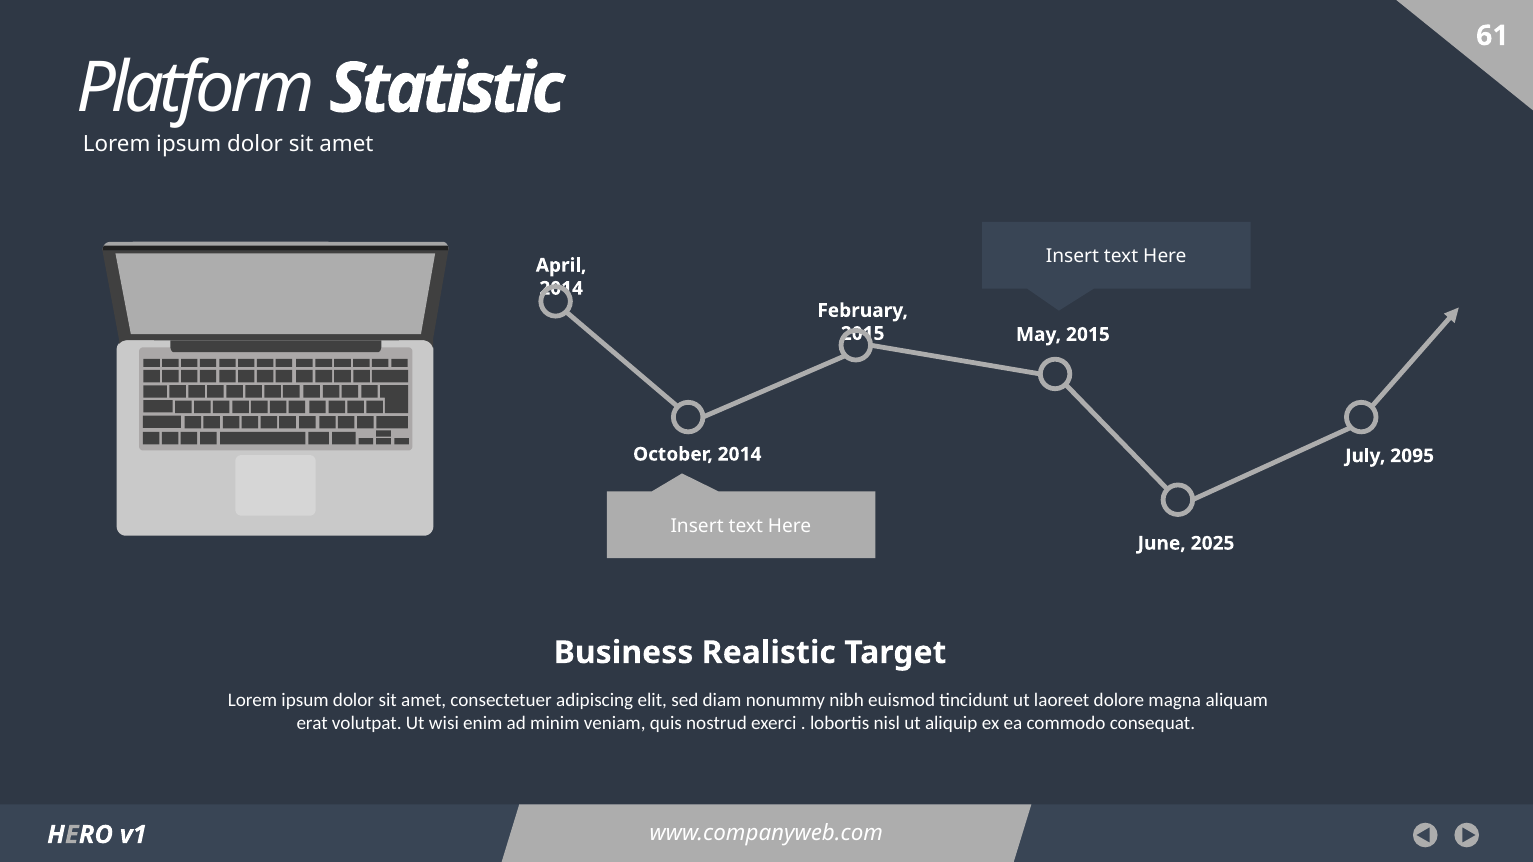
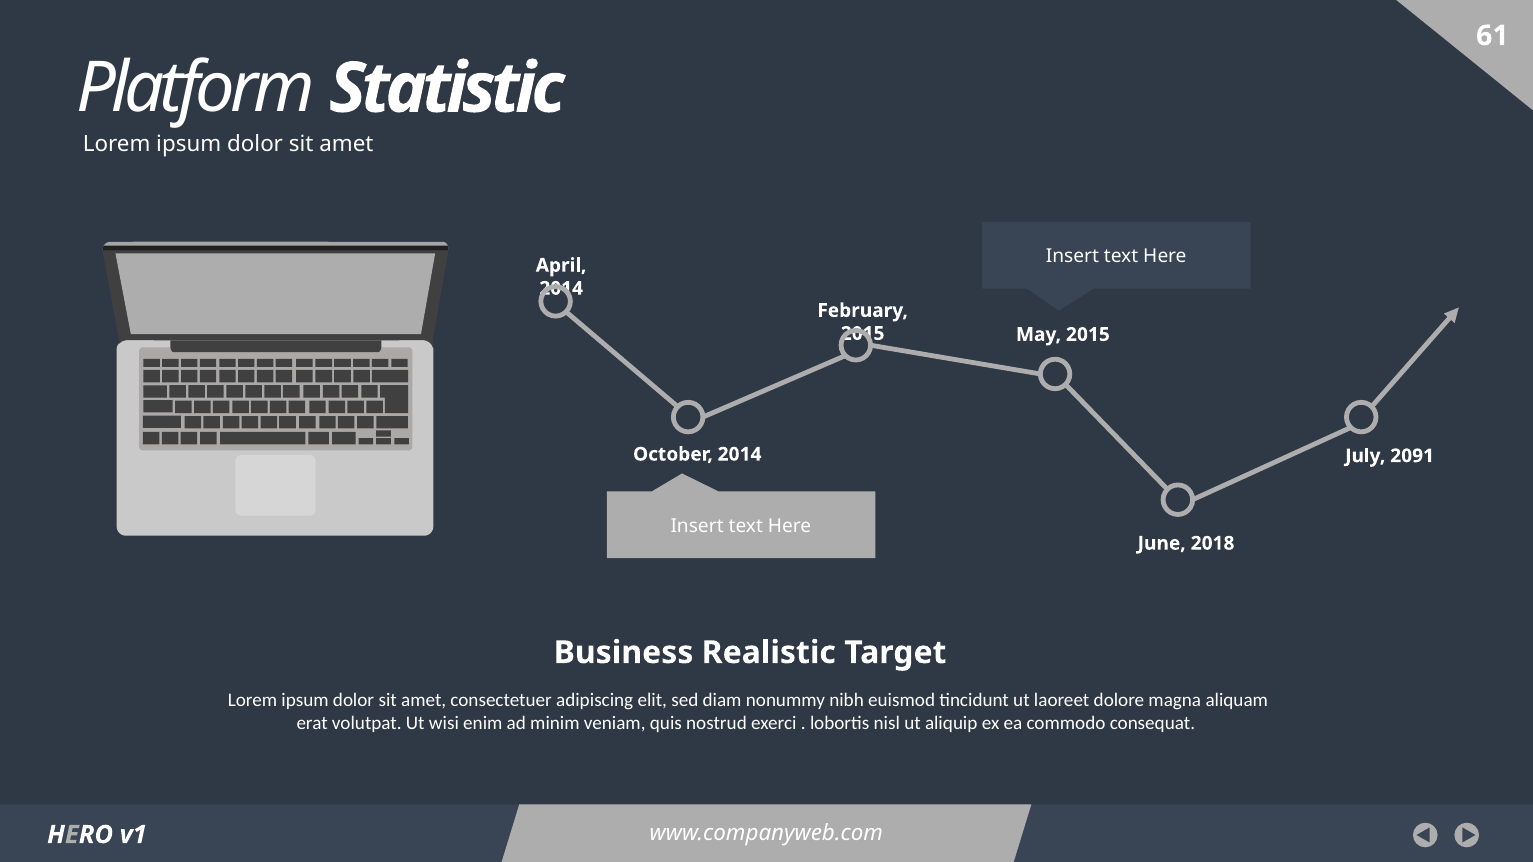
2095: 2095 -> 2091
2025: 2025 -> 2018
